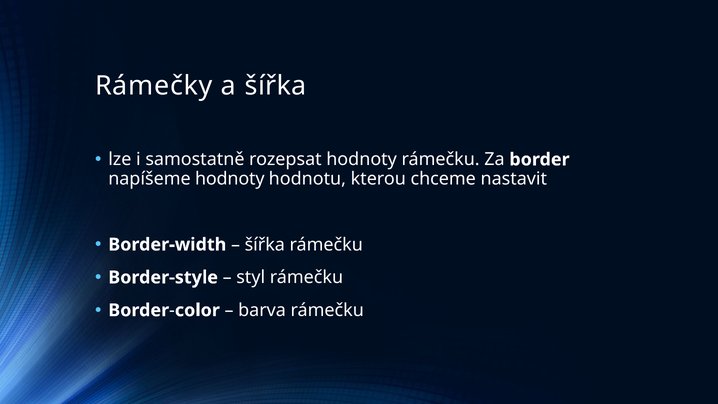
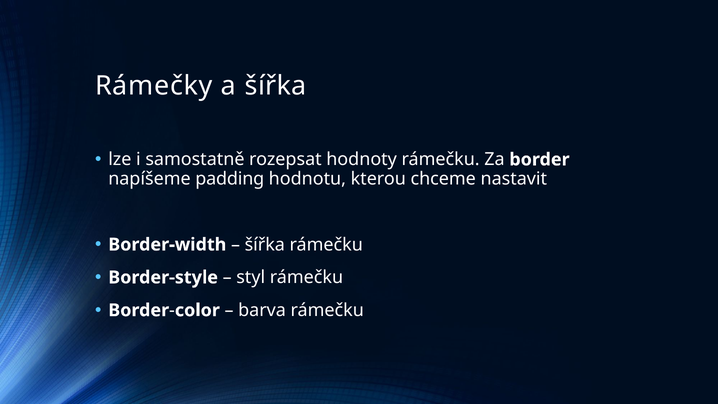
napíšeme hodnoty: hodnoty -> padding
